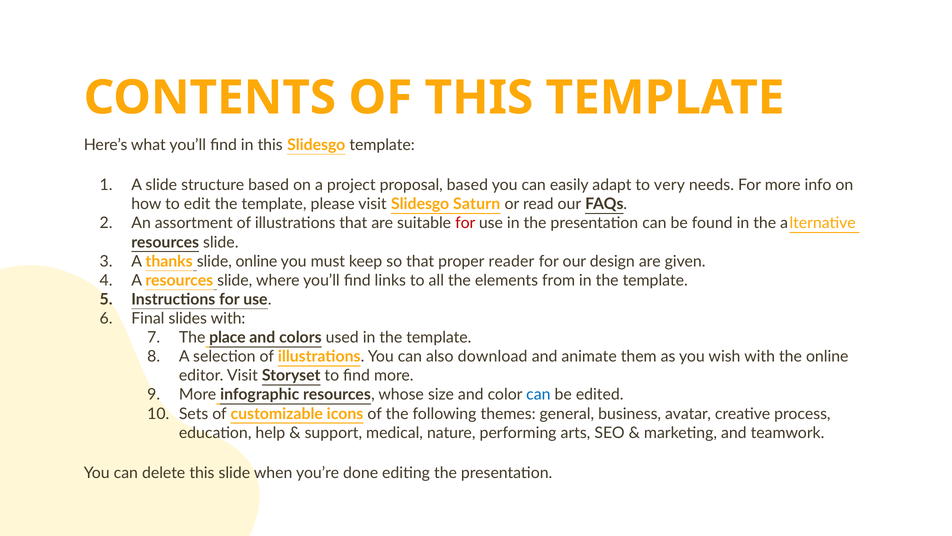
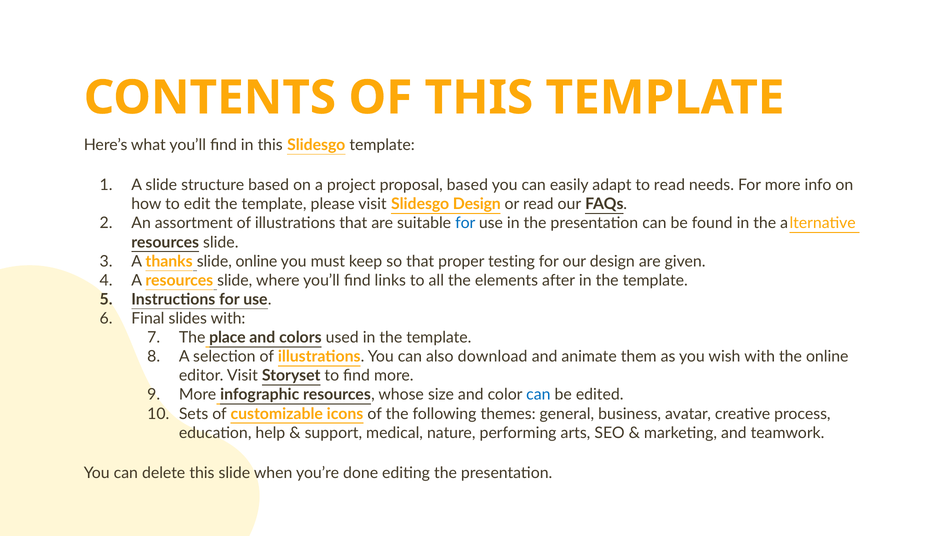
to very: very -> read
Slidesgo Saturn: Saturn -> Design
for at (465, 223) colour: red -> blue
reader: reader -> testing
from: from -> after
